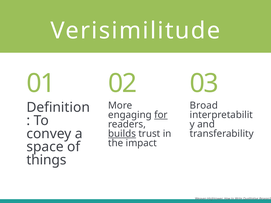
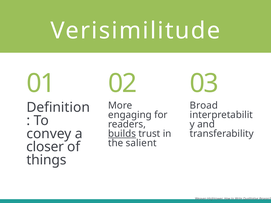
for underline: present -> none
impact: impact -> salient
space: space -> closer
